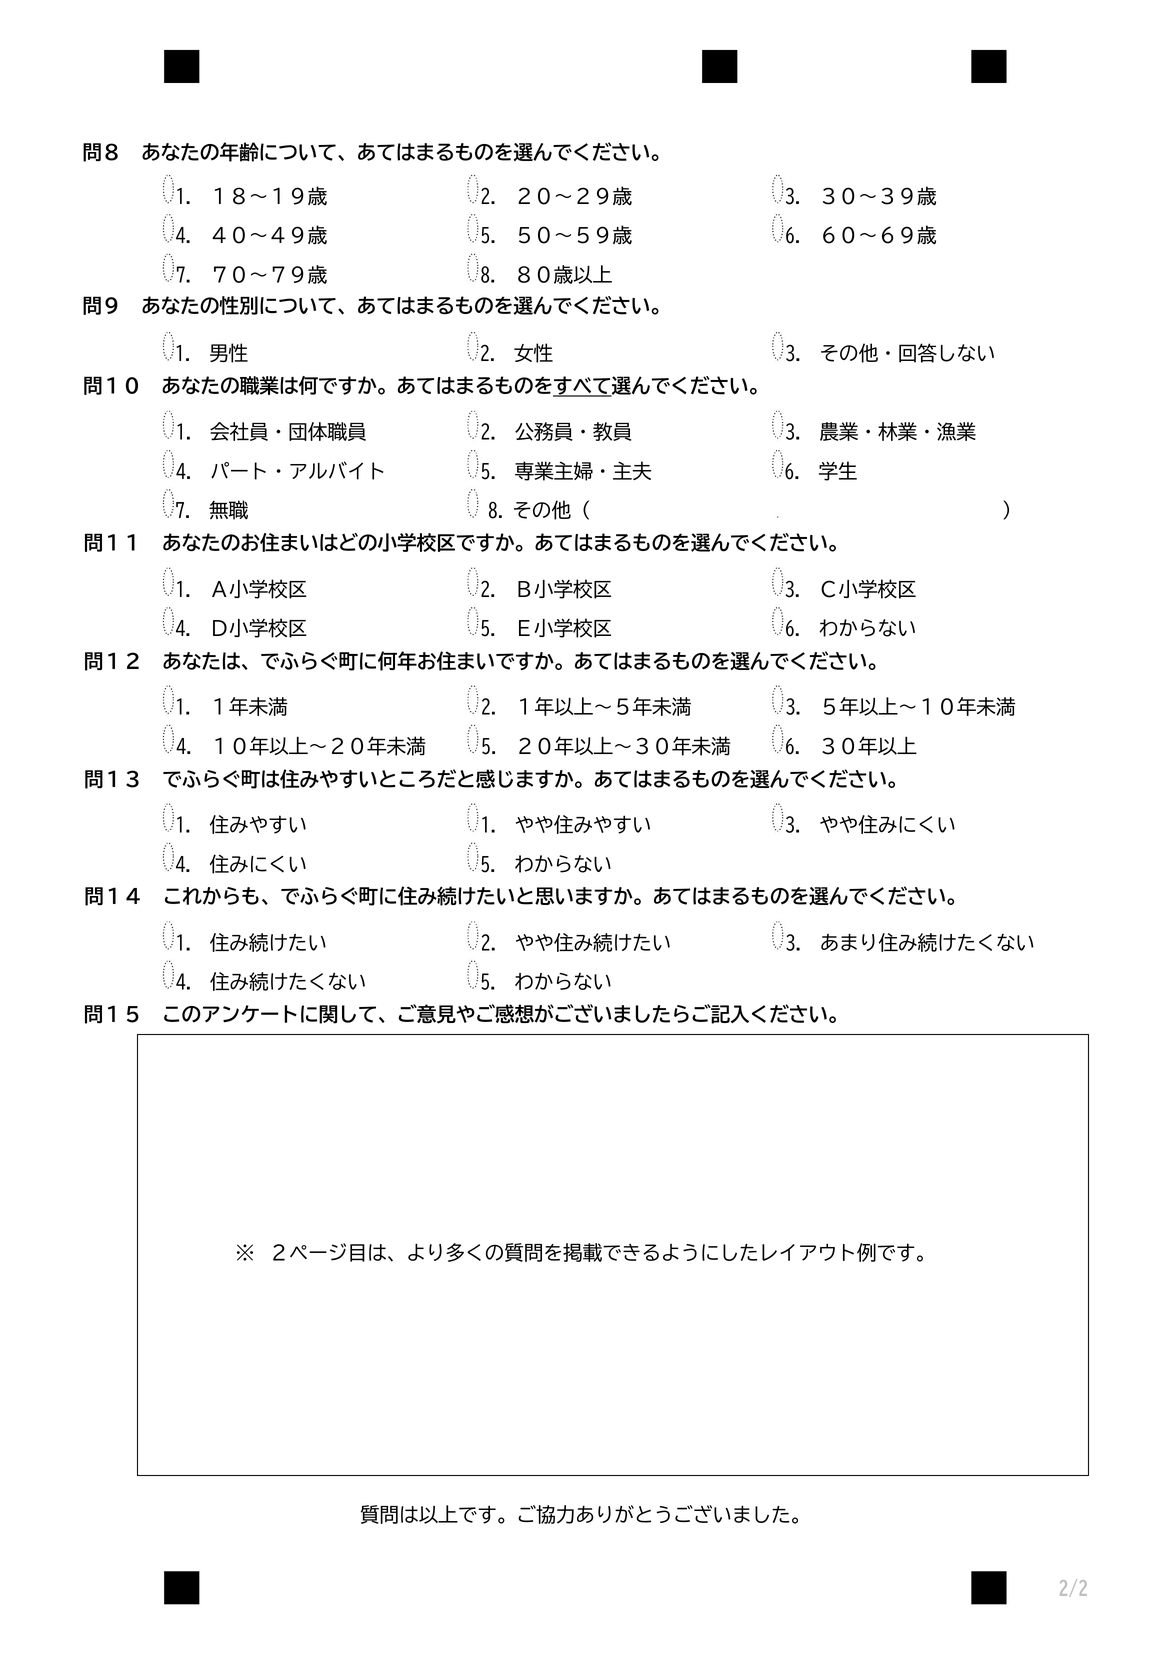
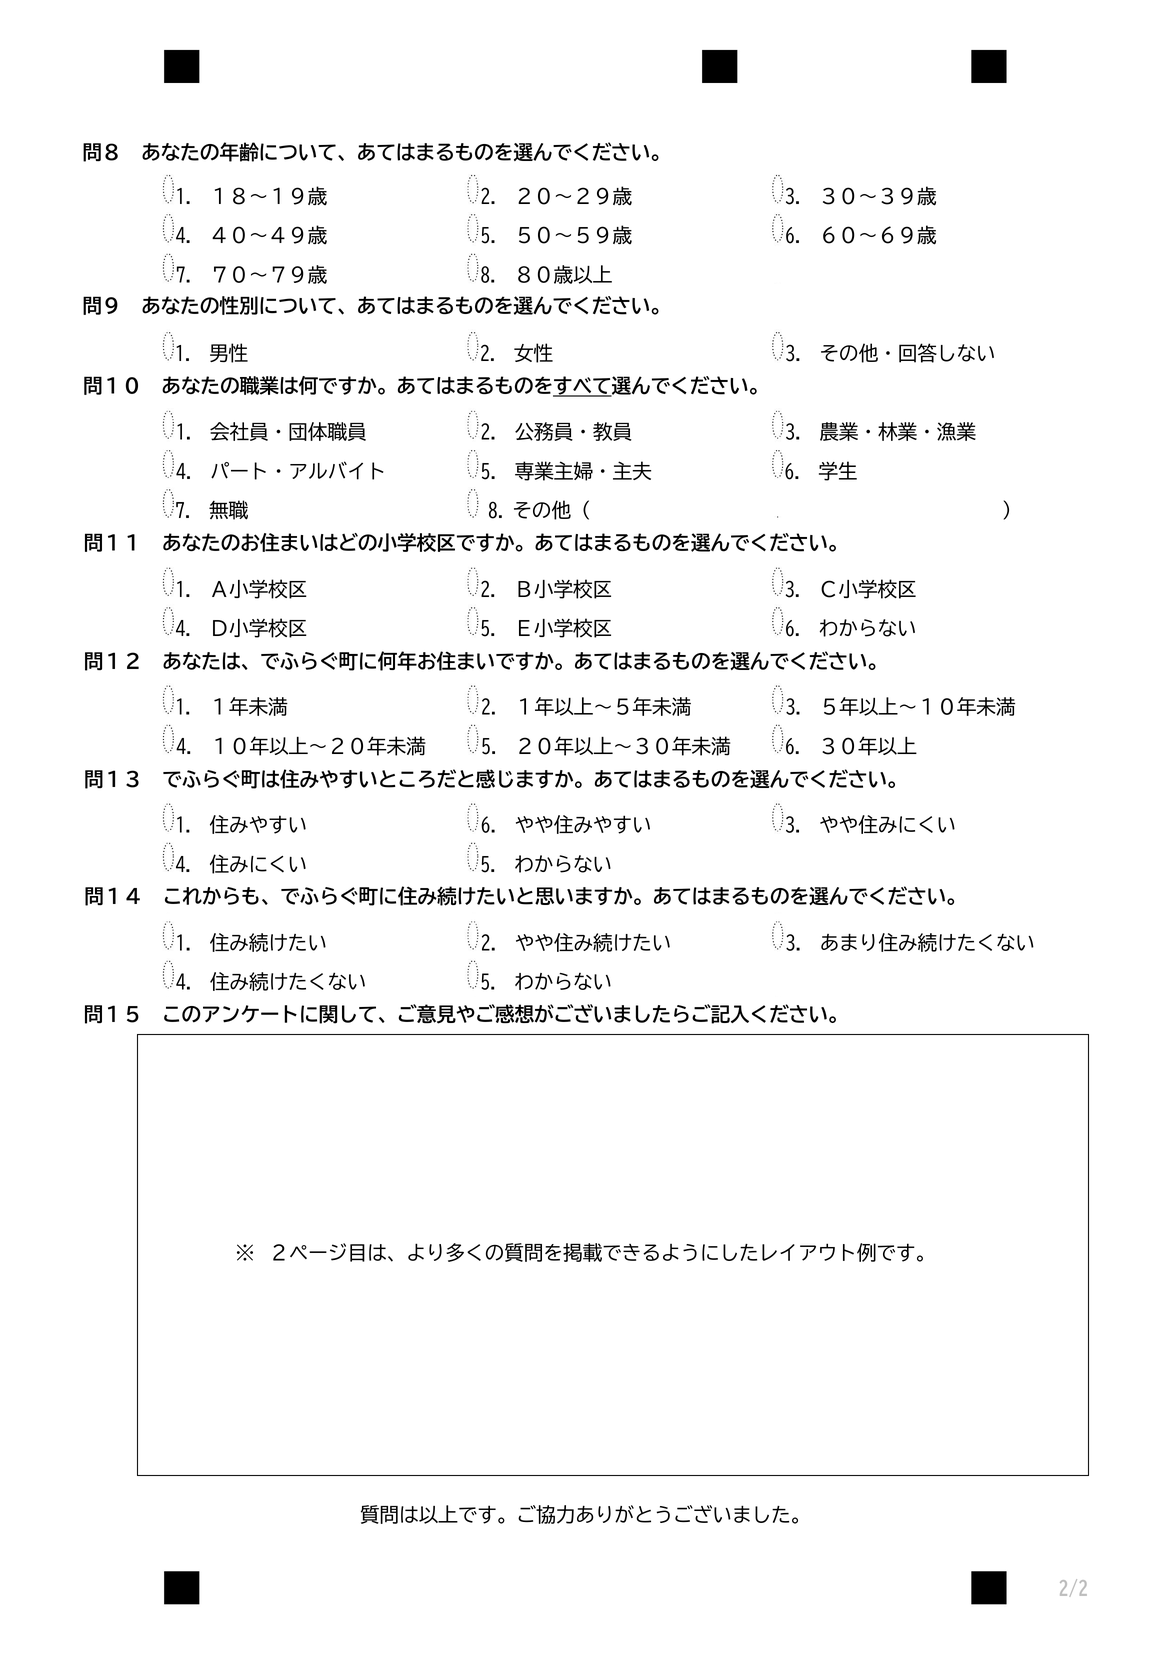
1 at (491, 826): 1 -> 6
